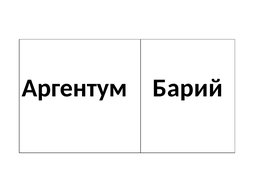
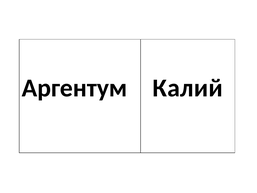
Барий: Барий -> Калий
